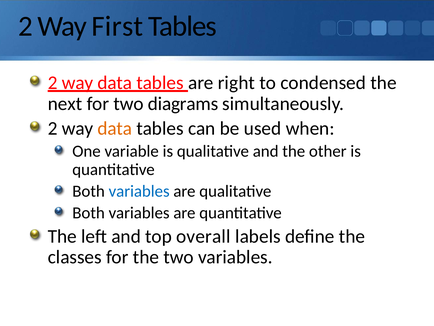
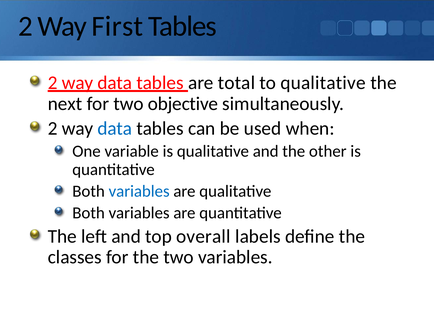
right: right -> total
to condensed: condensed -> qualitative
diagrams: diagrams -> objective
data at (115, 128) colour: orange -> blue
